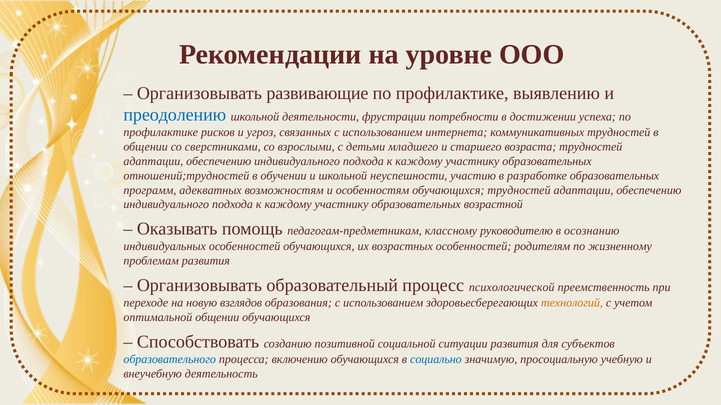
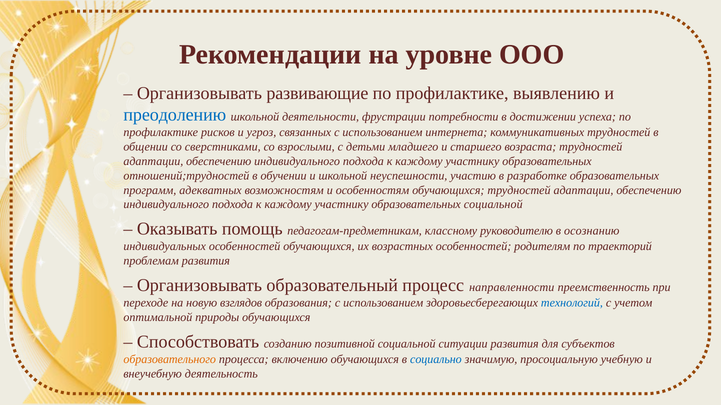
образовательных возрастной: возрастной -> социальной
жизненному: жизненному -> траекторий
психологической: психологической -> направленности
технологий colour: orange -> blue
оптимальной общении: общении -> природы
образовательного colour: blue -> orange
